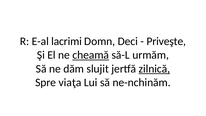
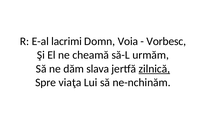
Deci: Deci -> Voia
Priveşte: Priveşte -> Vorbesc
cheamă underline: present -> none
slujit: slujit -> slava
